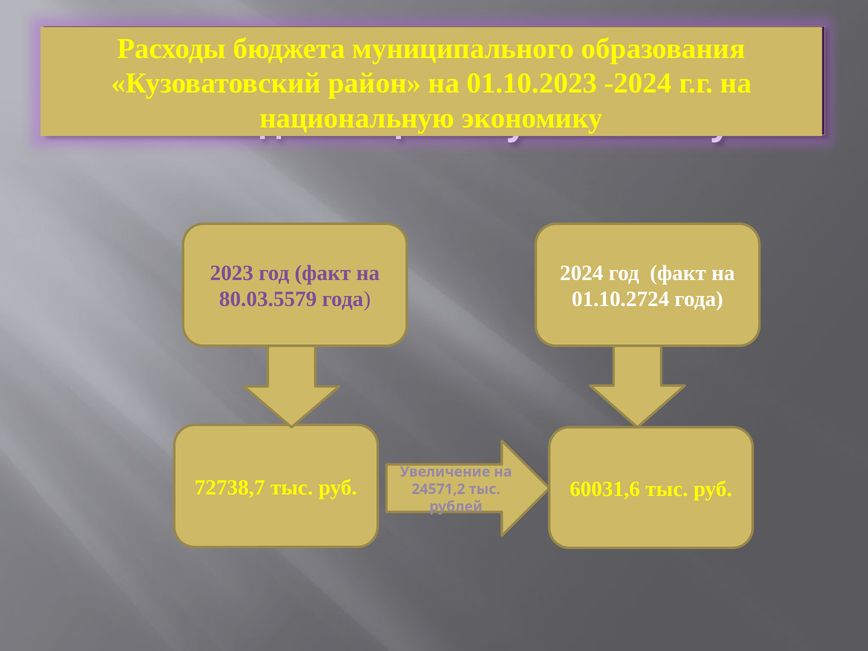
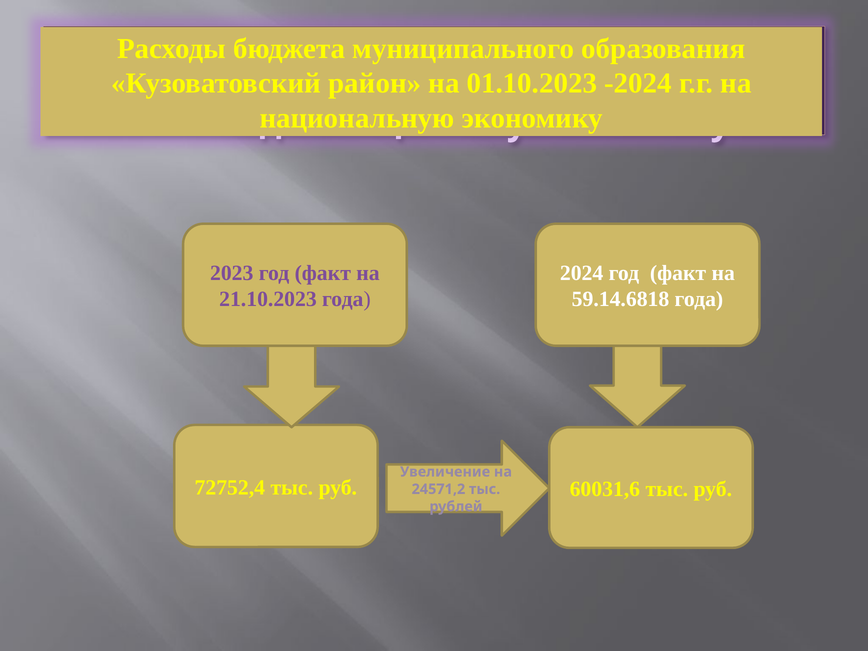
80.03.5579: 80.03.5579 -> 21.10.2023
01.10.2724: 01.10.2724 -> 59.14.6818
72738,7: 72738,7 -> 72752,4
